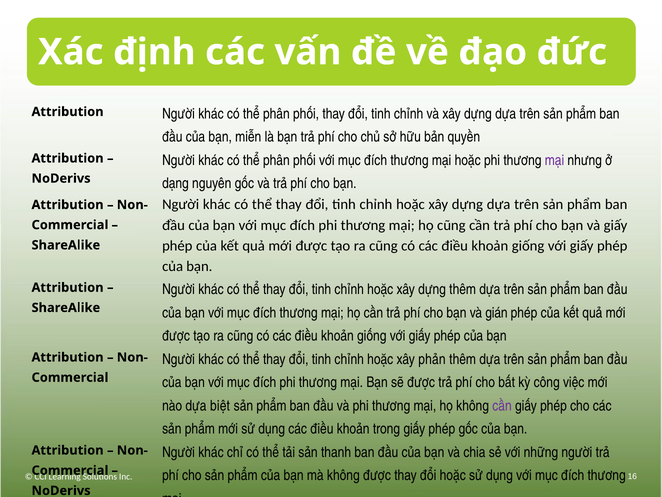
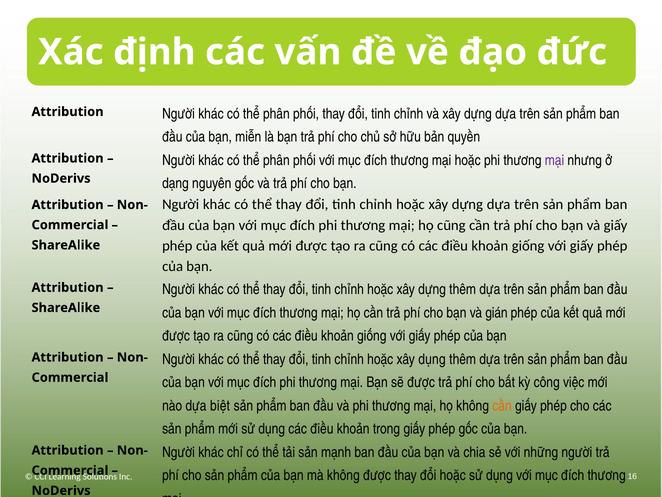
xây phản: phản -> dụng
cần at (502, 405) colour: purple -> orange
thanh: thanh -> mạnh
